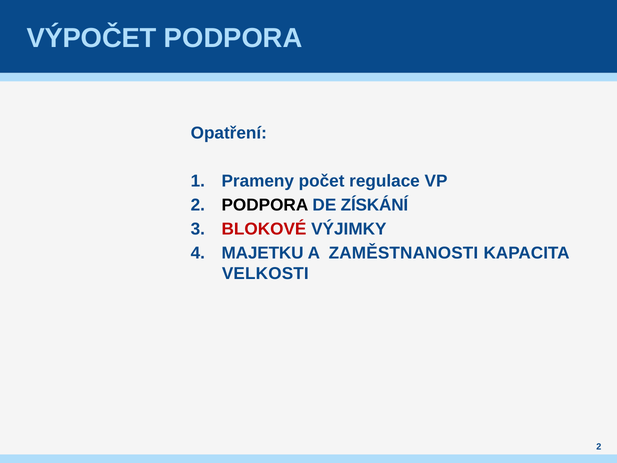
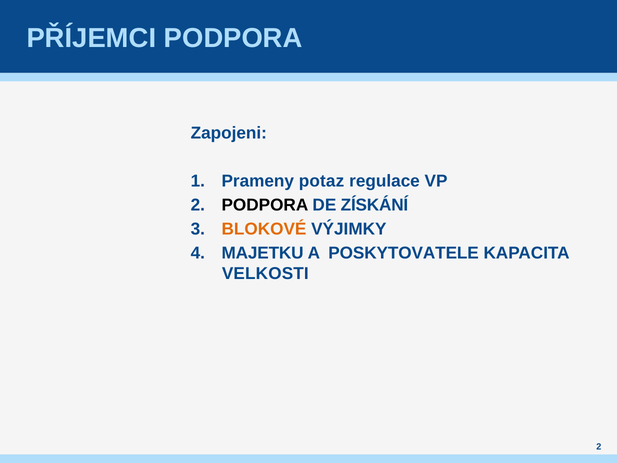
VÝPOČET: VÝPOČET -> PŘÍJEMCI
Opatření: Opatření -> Zapojeni
počet: počet -> potaz
BLOKOVÉ colour: red -> orange
ZAMĚSTNANOSTI: ZAMĚSTNANOSTI -> POSKYTOVATELE
